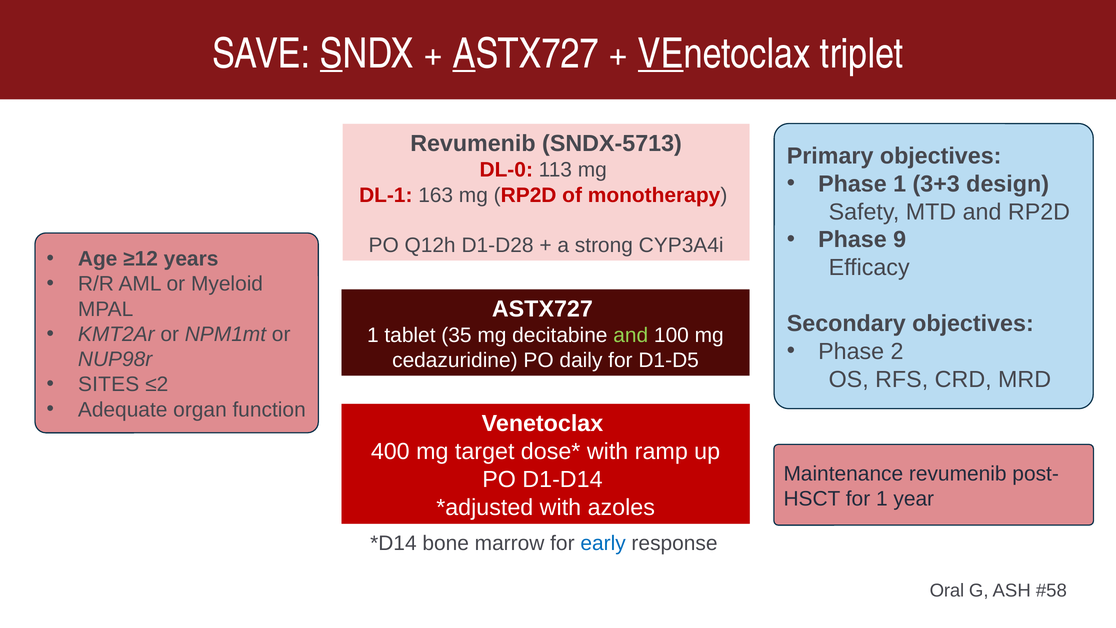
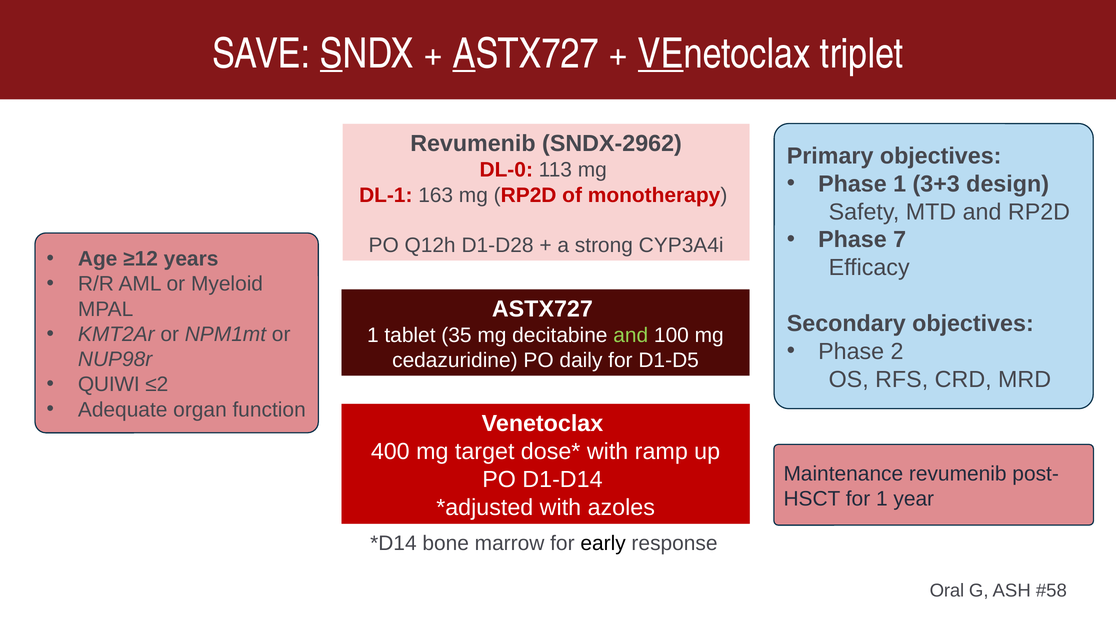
SNDX-5713: SNDX-5713 -> SNDX-2962
9: 9 -> 7
SITES: SITES -> QUIWI
early colour: blue -> black
